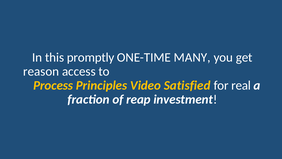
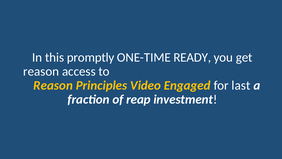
MANY: MANY -> READY
Process at (53, 85): Process -> Reason
Satisfied: Satisfied -> Engaged
real: real -> last
